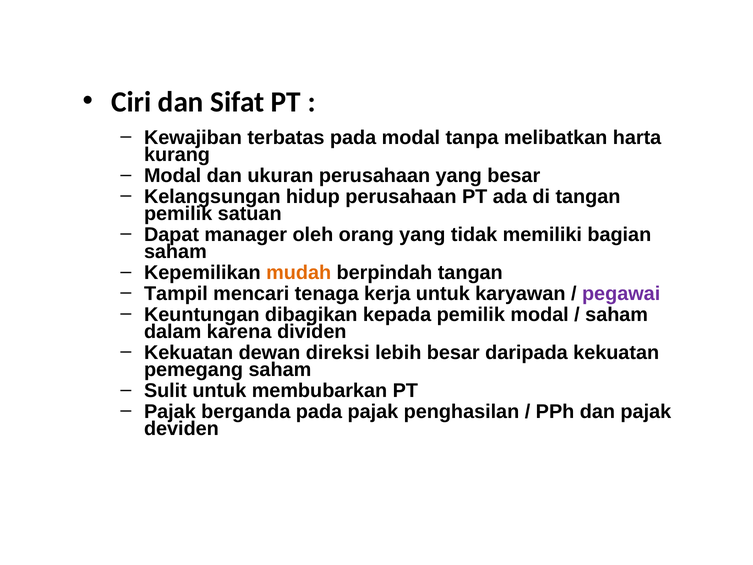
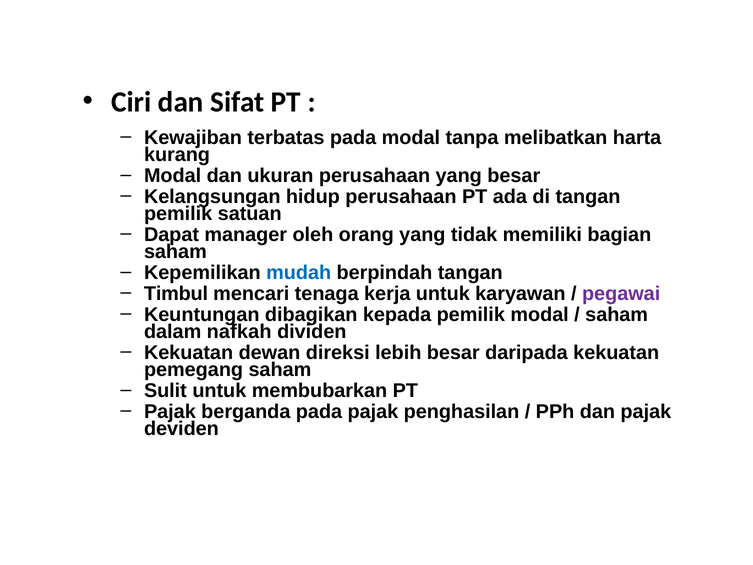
mudah colour: orange -> blue
Tampil: Tampil -> Timbul
karena: karena -> nafkah
